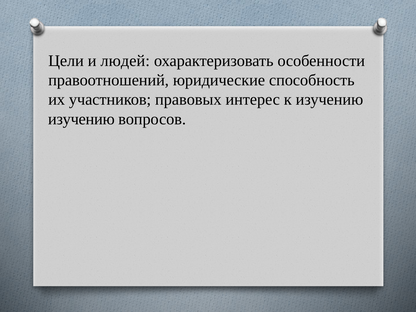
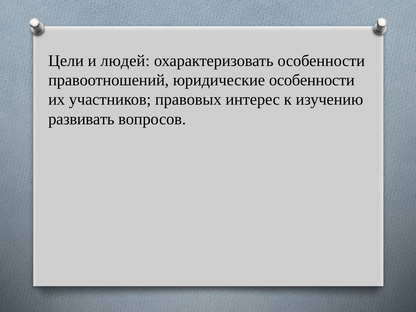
юридические способность: способность -> особенности
изучению at (81, 119): изучению -> развивать
